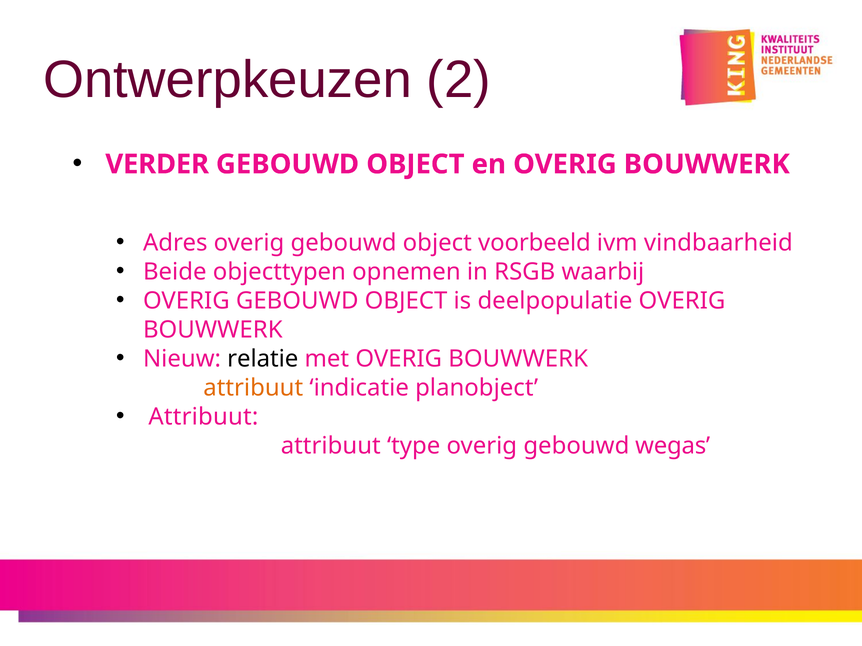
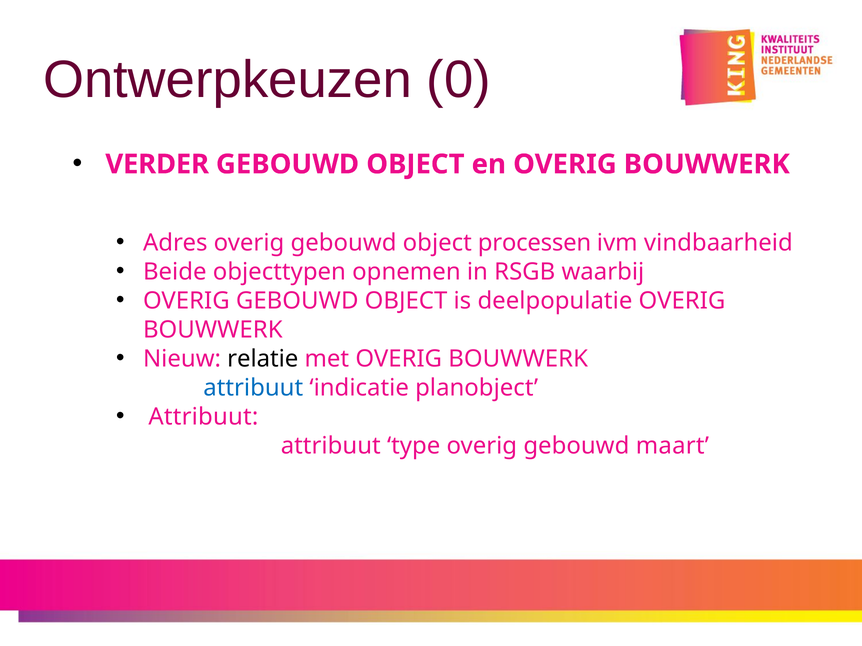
2: 2 -> 0
voorbeeld: voorbeeld -> processen
attribuut at (253, 388) colour: orange -> blue
wegas: wegas -> maart
